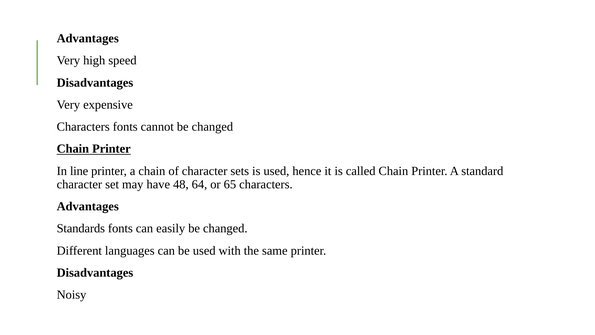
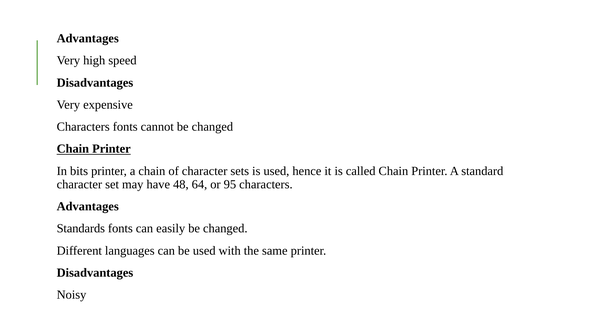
line: line -> bits
65: 65 -> 95
